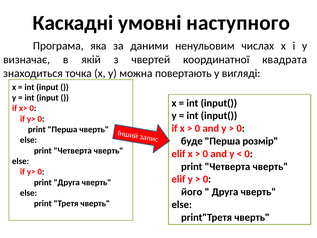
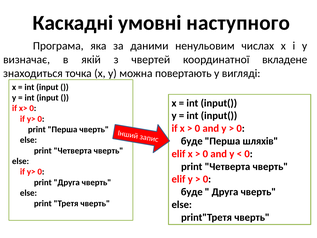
квадрата: квадрата -> вкладене
розмір: розмір -> шляхів
його at (192, 192): його -> буде
